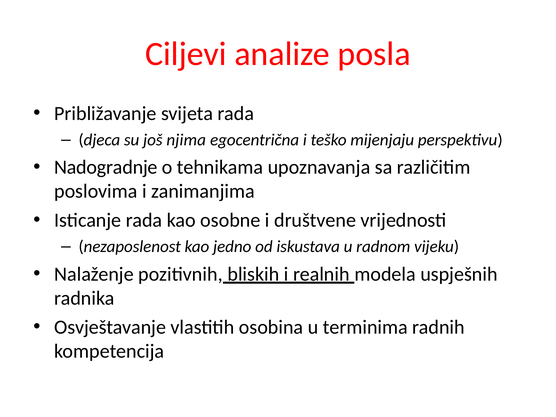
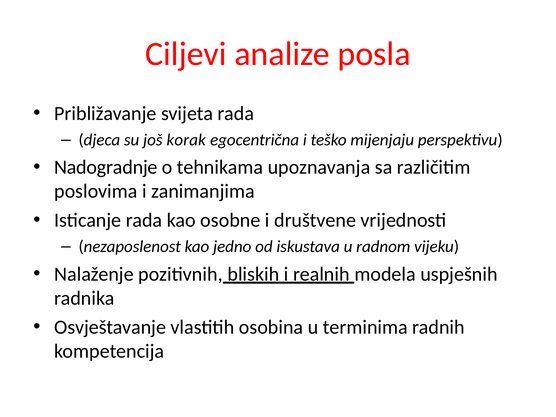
njima: njima -> korak
